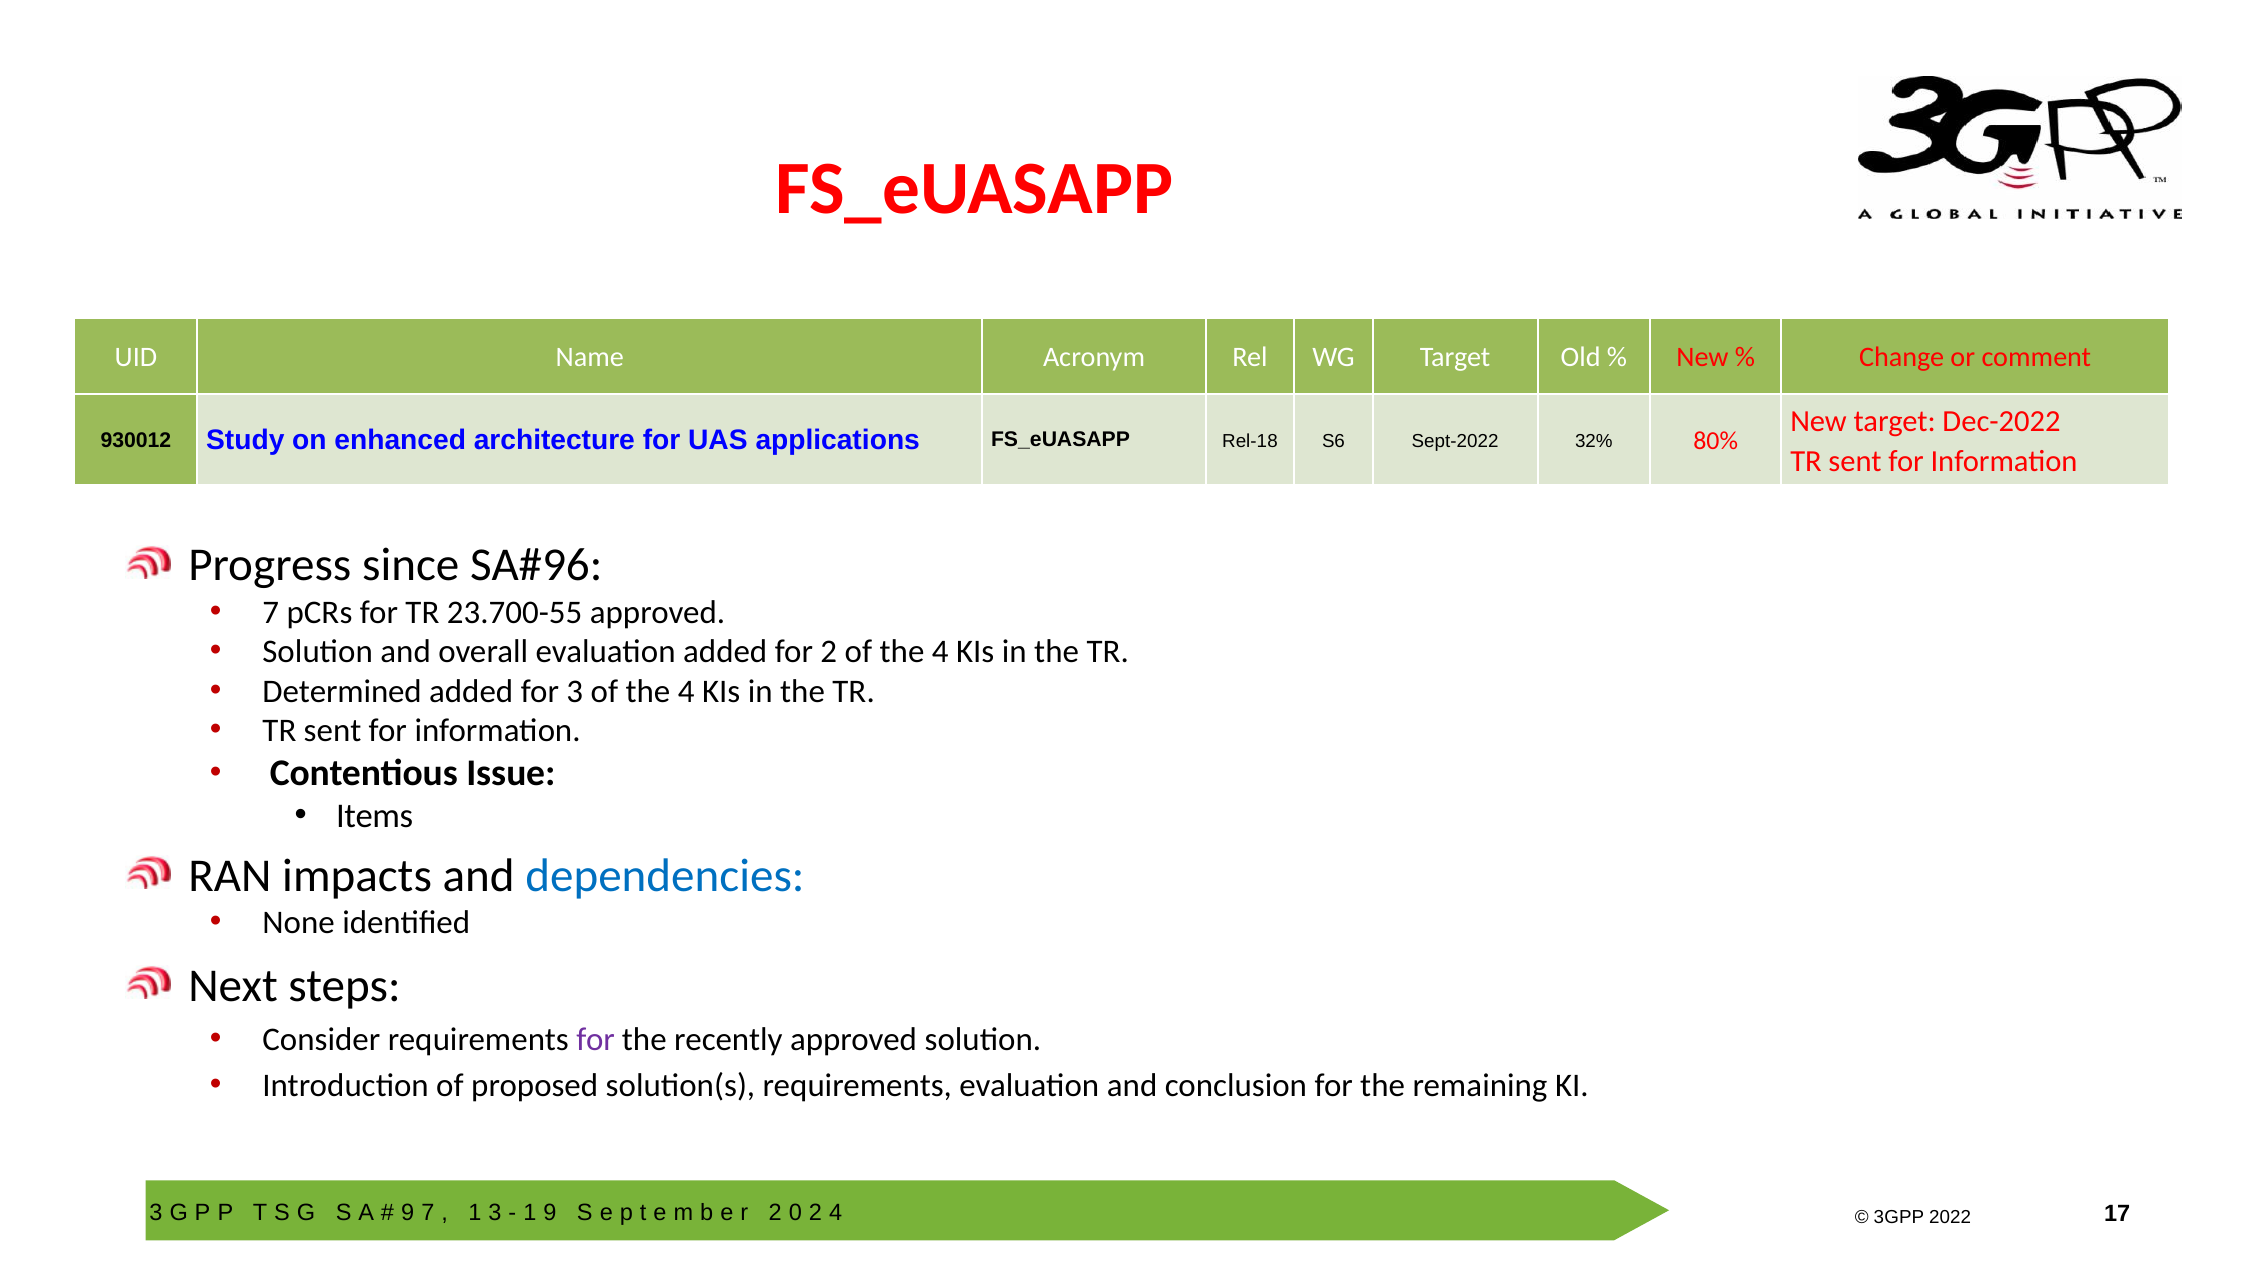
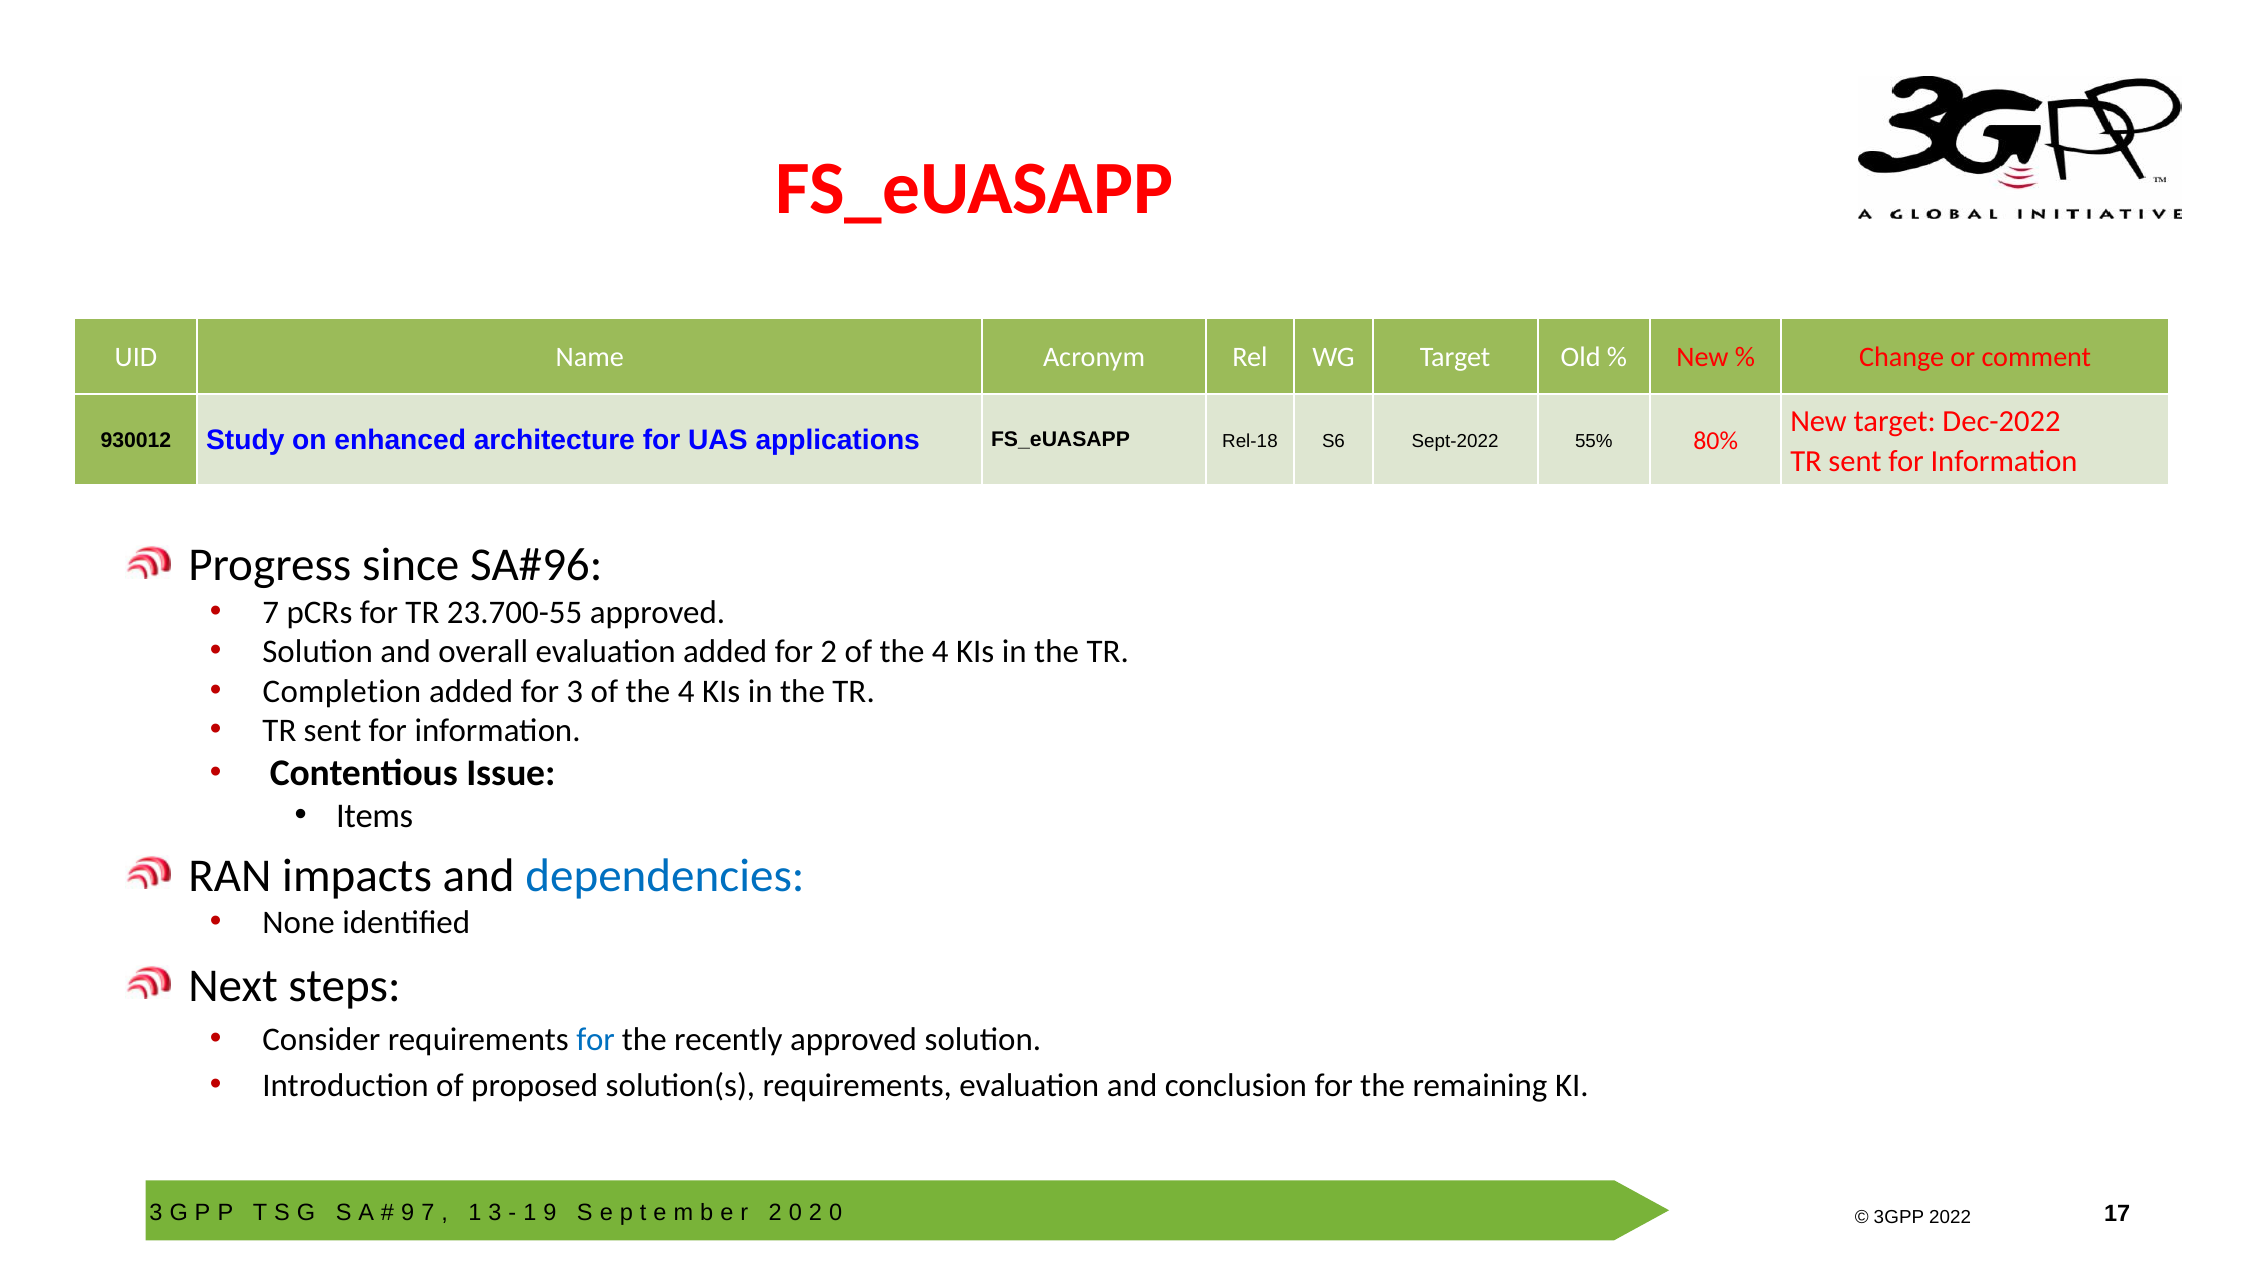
32%: 32% -> 55%
Determined: Determined -> Completion
for at (596, 1039) colour: purple -> blue
4 at (836, 1213): 4 -> 0
